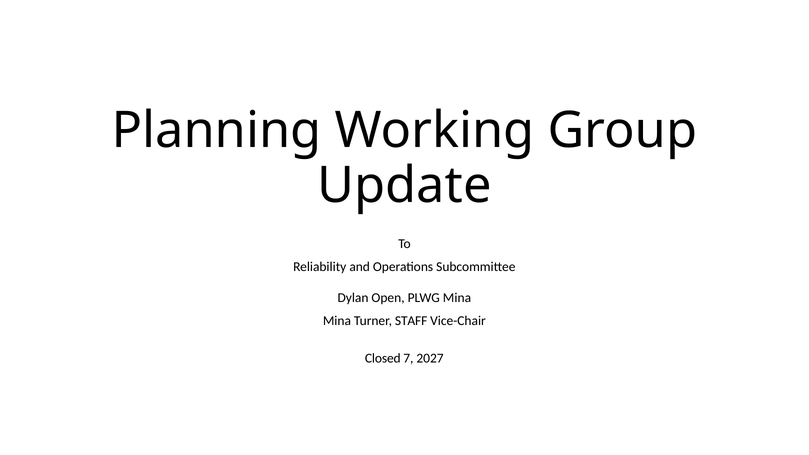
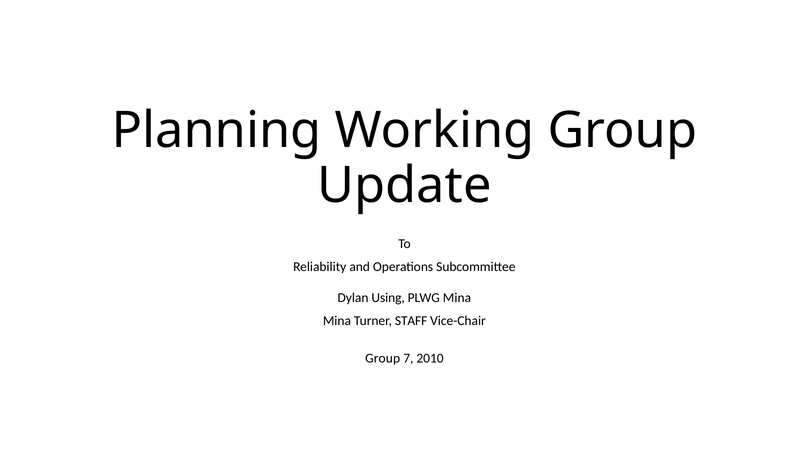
Open: Open -> Using
Closed at (383, 359): Closed -> Group
2027: 2027 -> 2010
